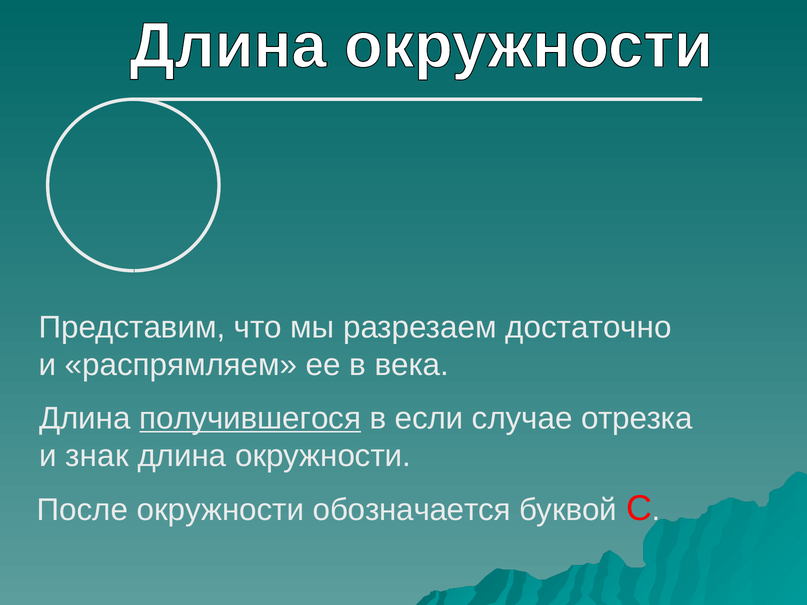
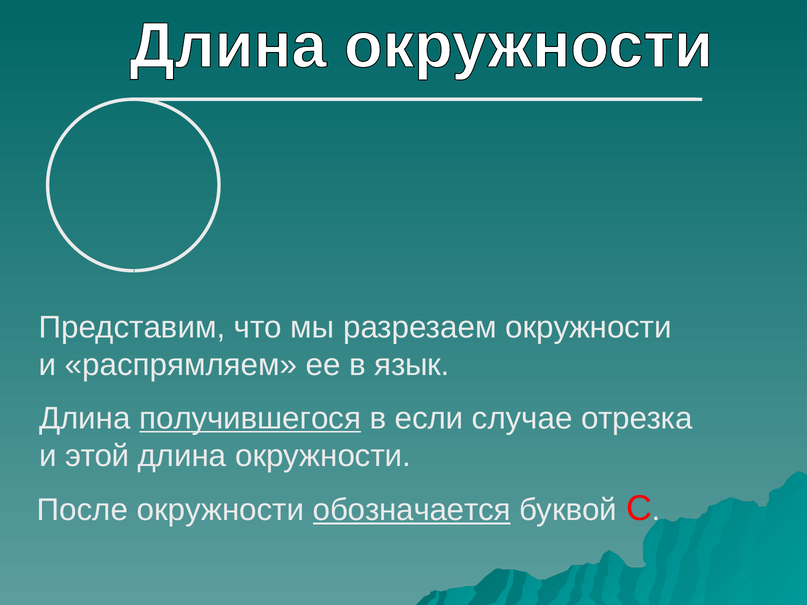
разрезаем достаточно: достаточно -> окружности
века: века -> язык
знак: знак -> этой
обозначается underline: none -> present
